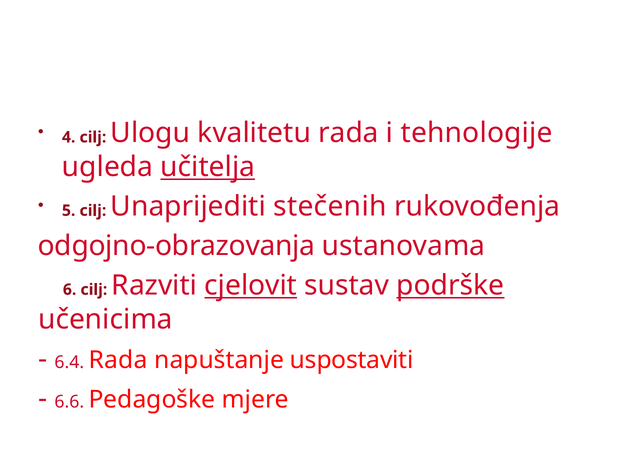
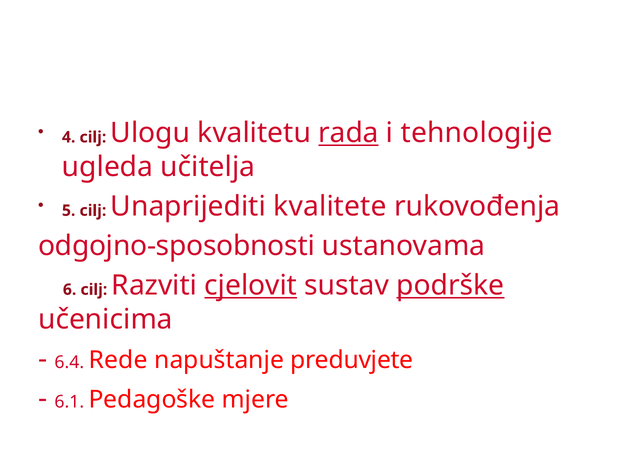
rada at (349, 133) underline: none -> present
učitelja underline: present -> none
stečenih: stečenih -> kvalitete
odgojno-obrazovanja: odgojno-obrazovanja -> odgojno-sposobnosti
6.4 Rada: Rada -> Rede
uspostaviti: uspostaviti -> preduvjete
6.6: 6.6 -> 6.1
